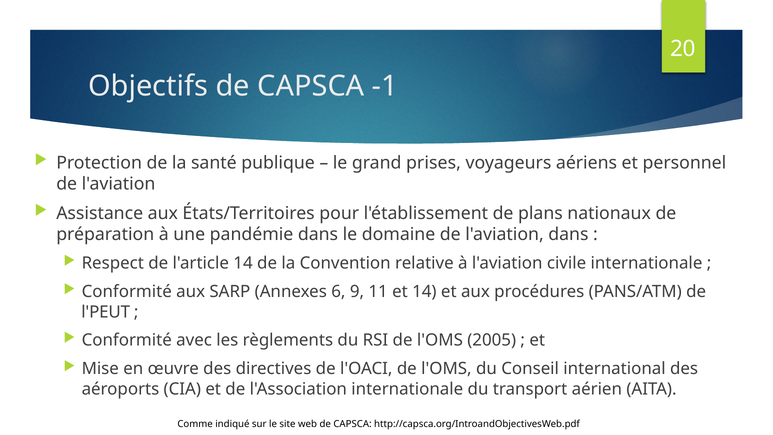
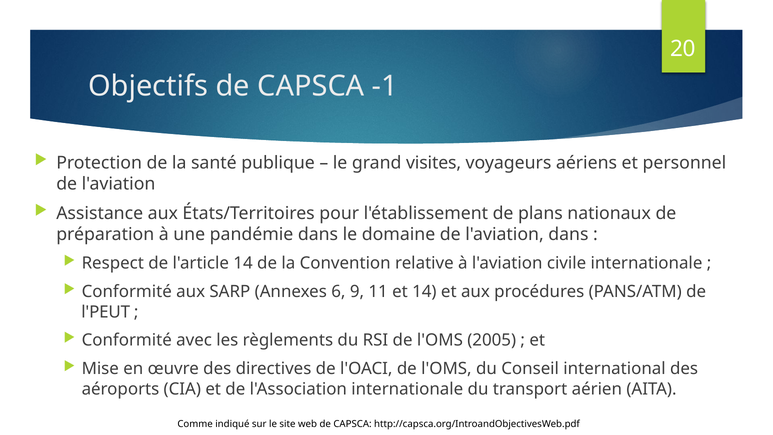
prises: prises -> visites
